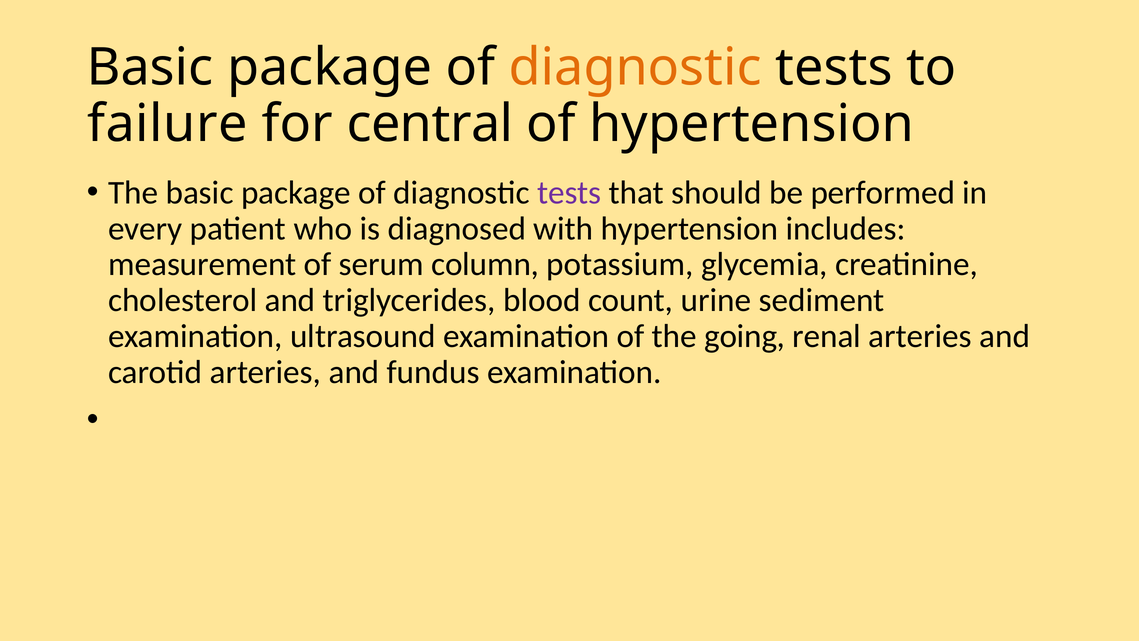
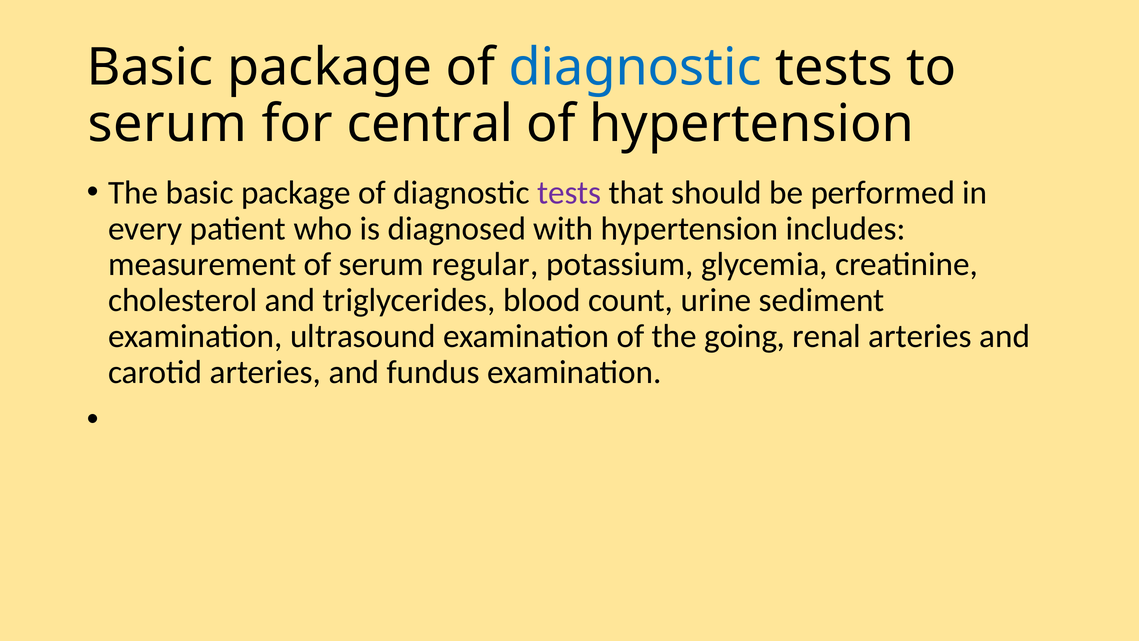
diagnostic at (635, 67) colour: orange -> blue
failure at (167, 124): failure -> serum
column: column -> regular
